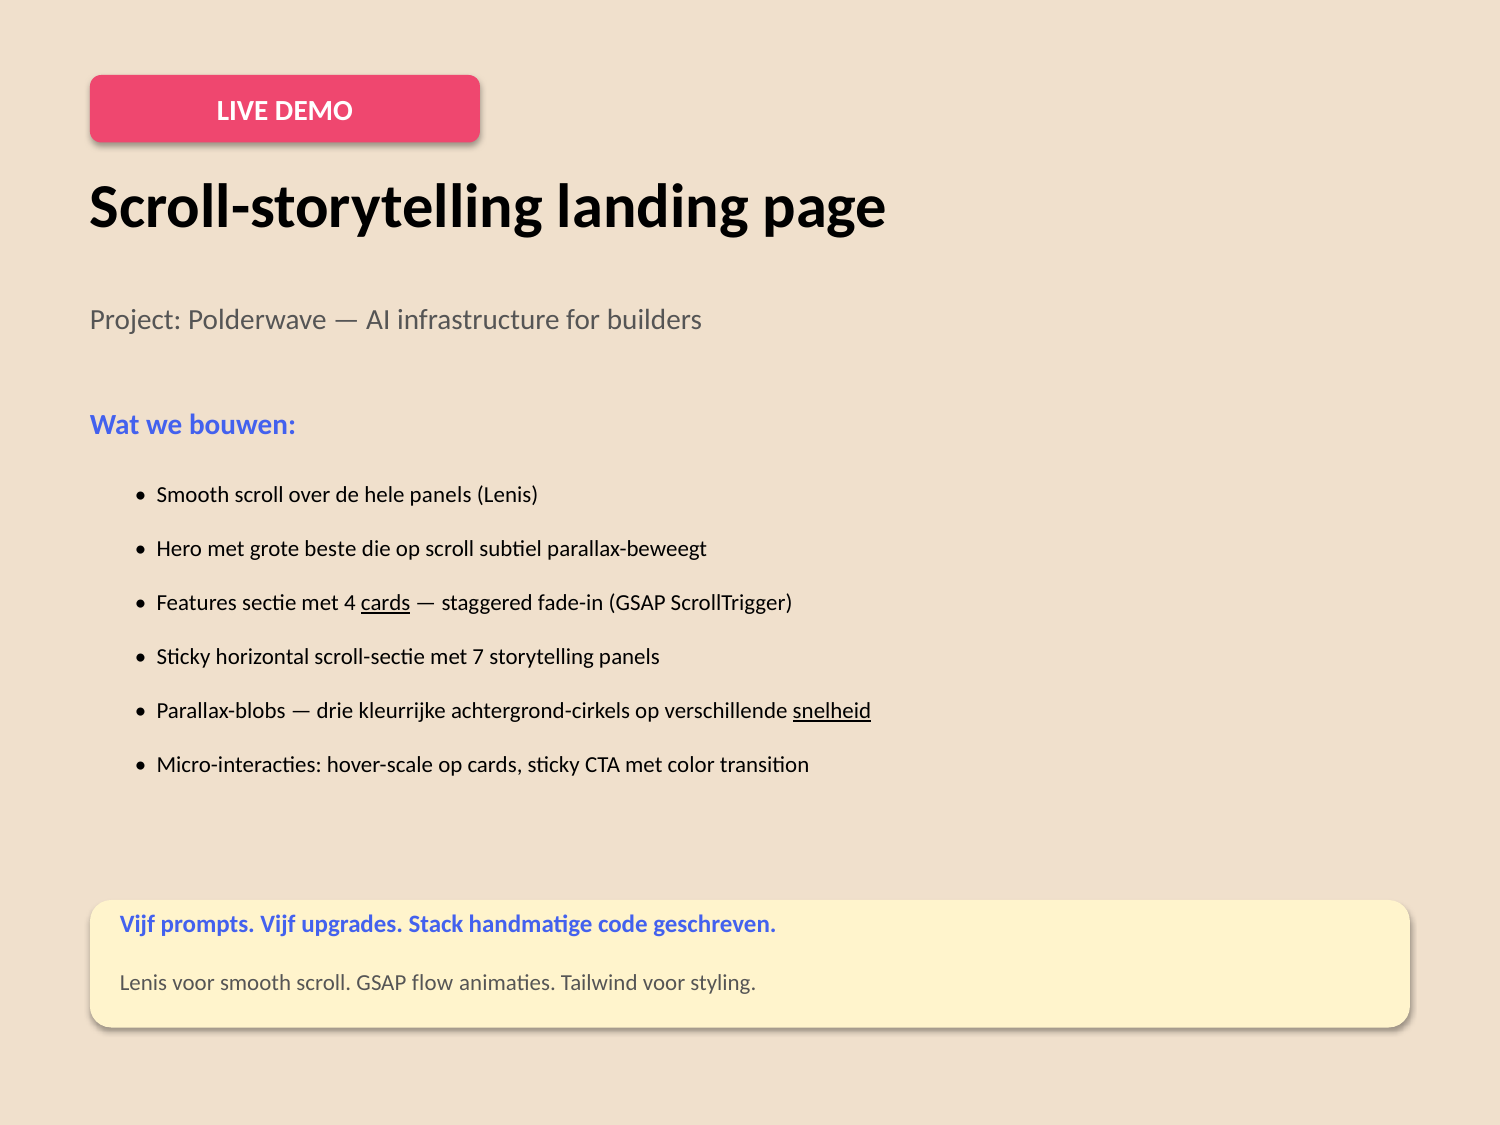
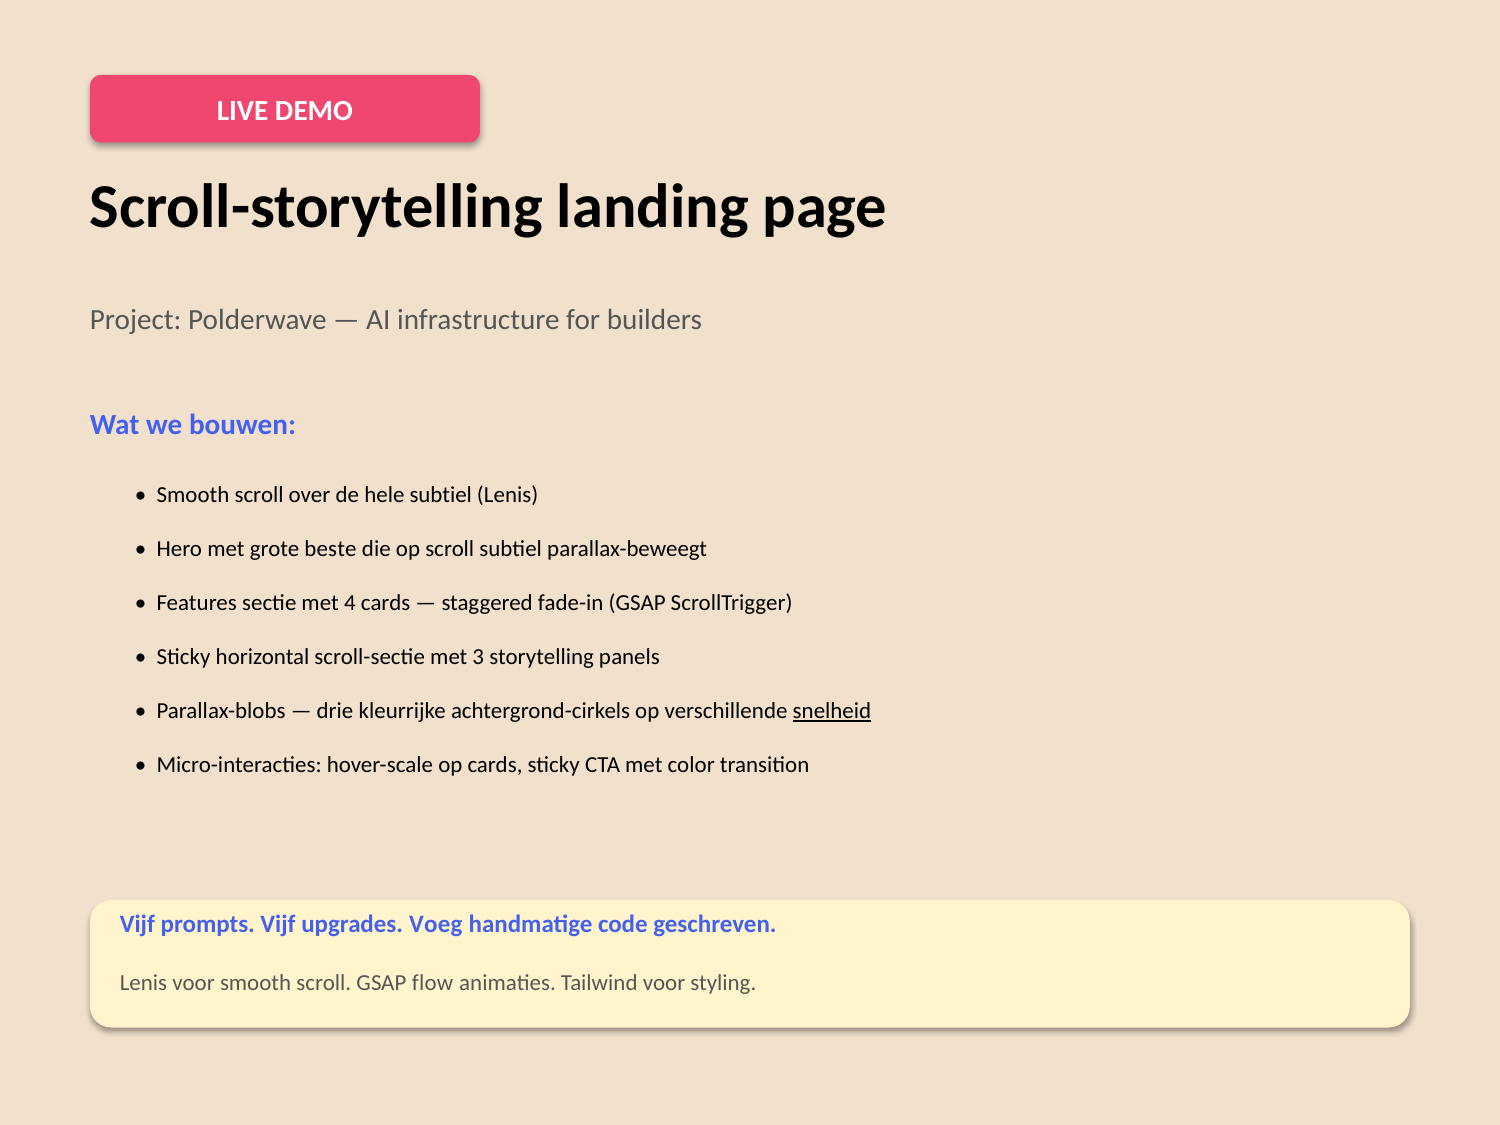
hele panels: panels -> subtiel
cards at (386, 603) underline: present -> none
7: 7 -> 3
Stack: Stack -> Voeg
